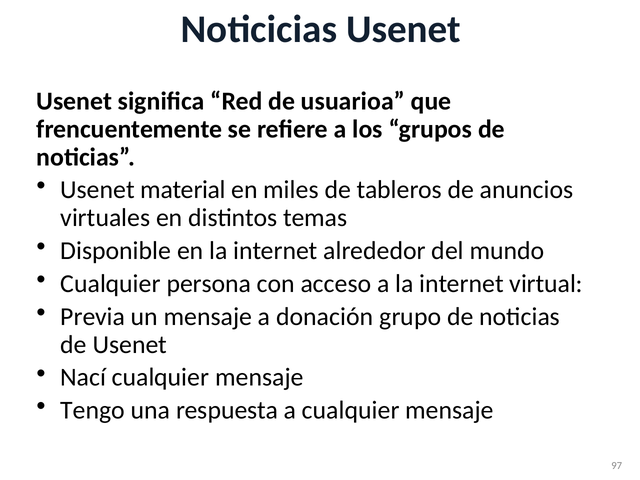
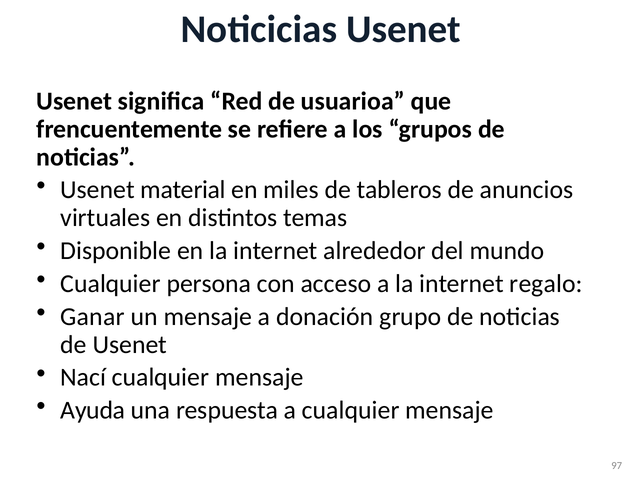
virtual: virtual -> regalo
Previa: Previa -> Ganar
Tengo: Tengo -> Ayuda
